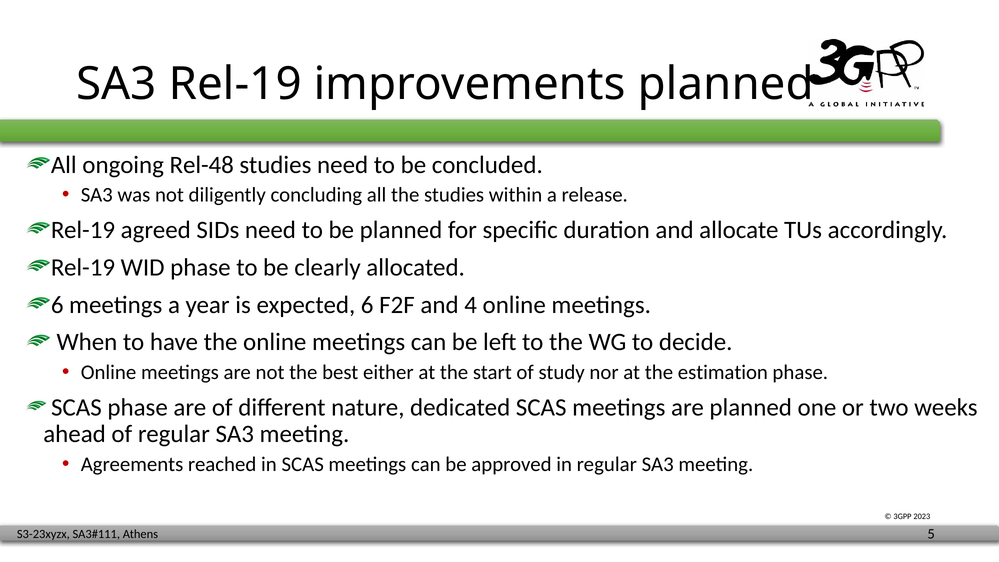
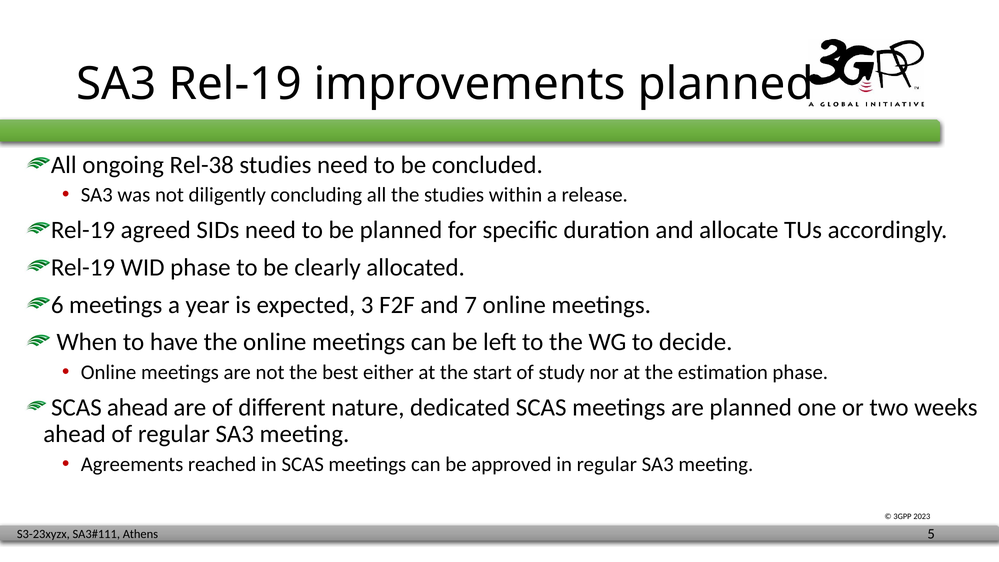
Rel-48: Rel-48 -> Rel-38
expected 6: 6 -> 3
4: 4 -> 7
SCAS phase: phase -> ahead
